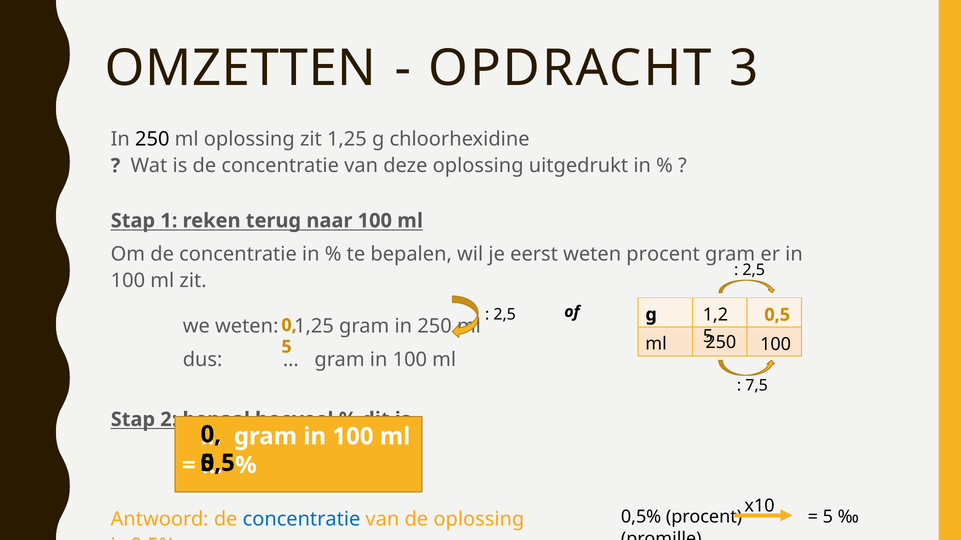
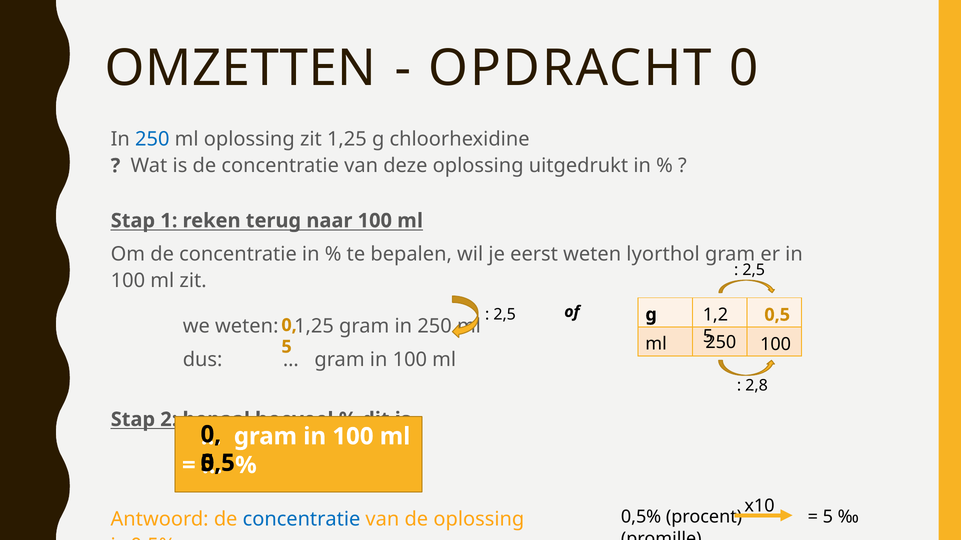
OPDRACHT 3: 3 -> 0
250 at (152, 139) colour: black -> blue
weten procent: procent -> lyorthol
7,5: 7,5 -> 2,8
